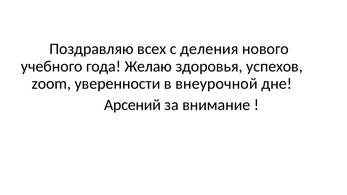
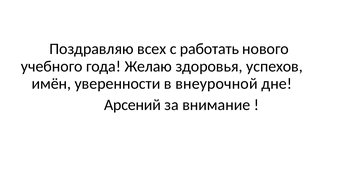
деления: деления -> работать
zoom: zoom -> имён
